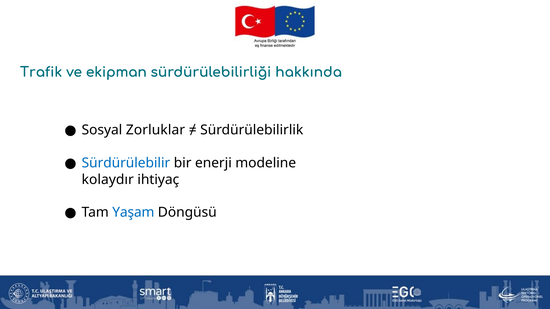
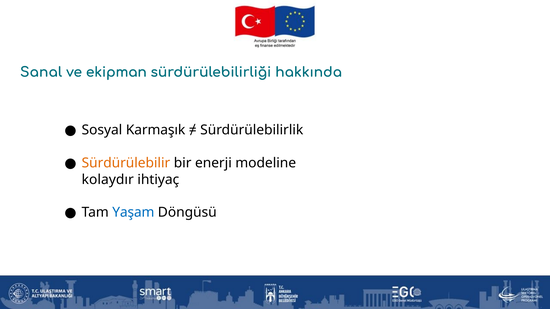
Trafik: Trafik -> Sanal
Zorluklar: Zorluklar -> Karmaşık
Sürdürülebilir colour: blue -> orange
